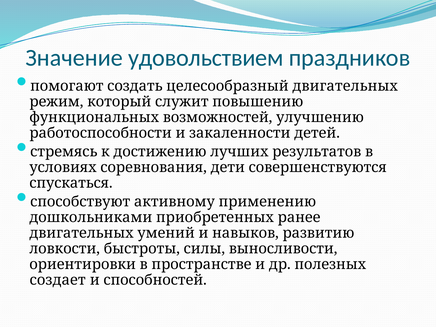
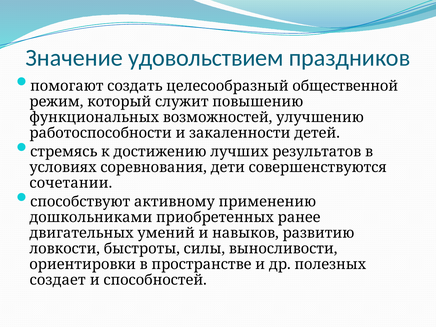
целесообразный двигательных: двигательных -> общественной
спускаться: спускаться -> сочетании
